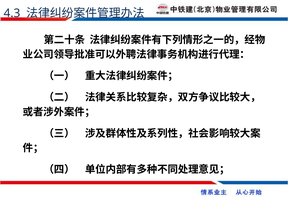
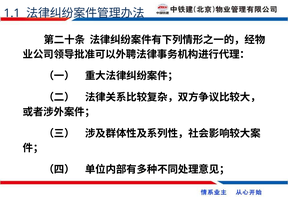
4.3: 4.3 -> 1.1
